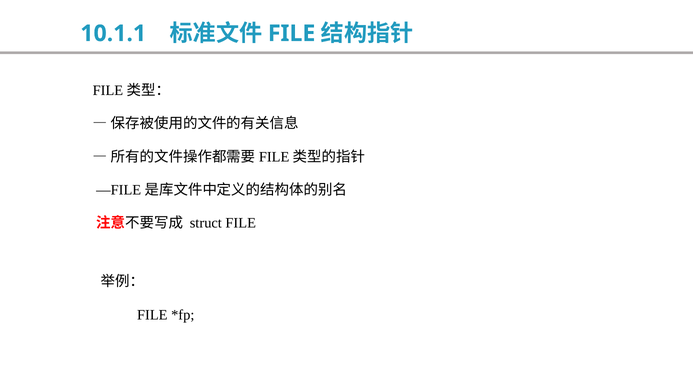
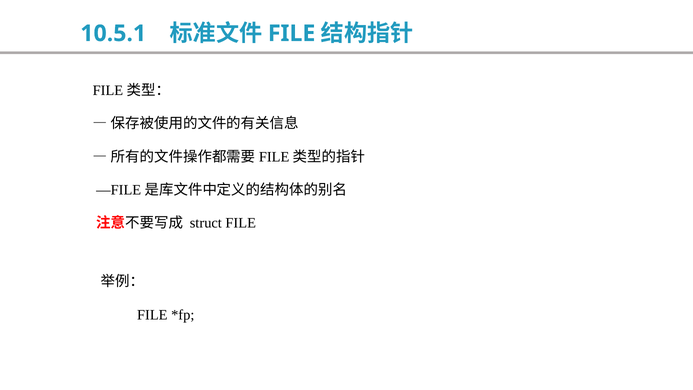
10.1.1: 10.1.1 -> 10.5.1
